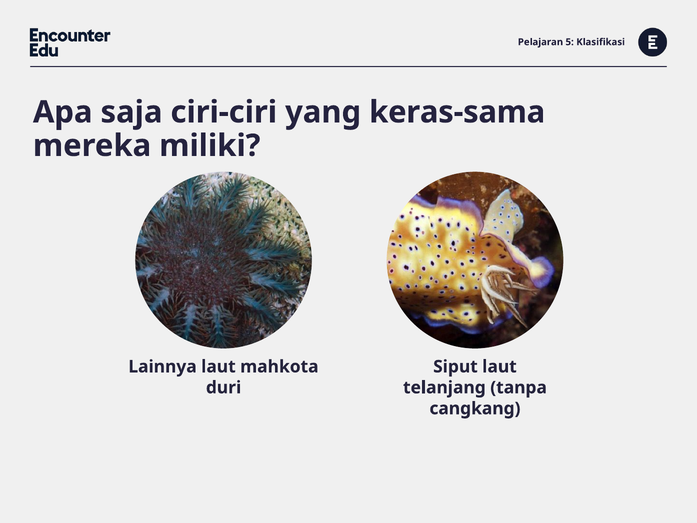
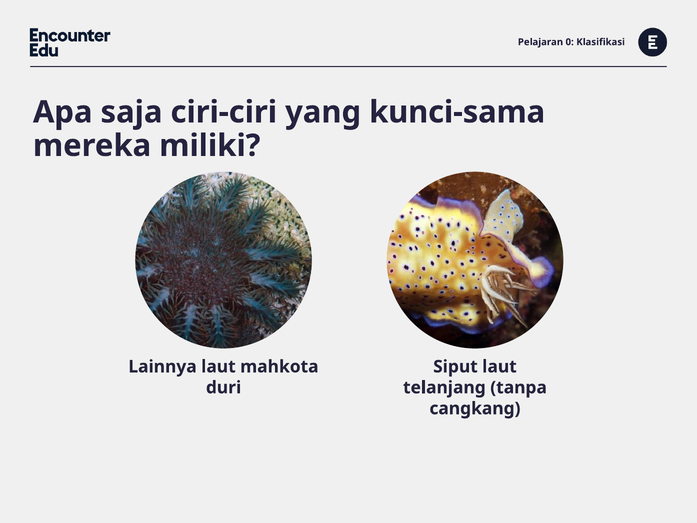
5: 5 -> 0
keras-sama: keras-sama -> kunci-sama
